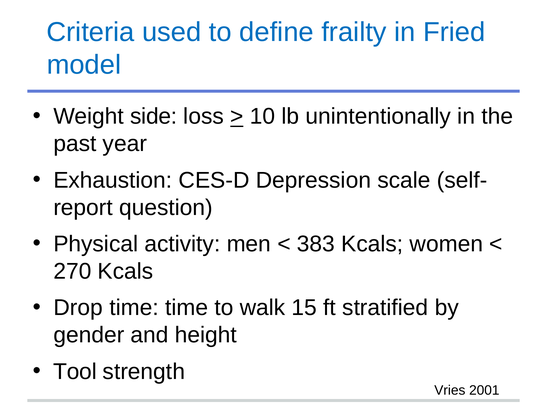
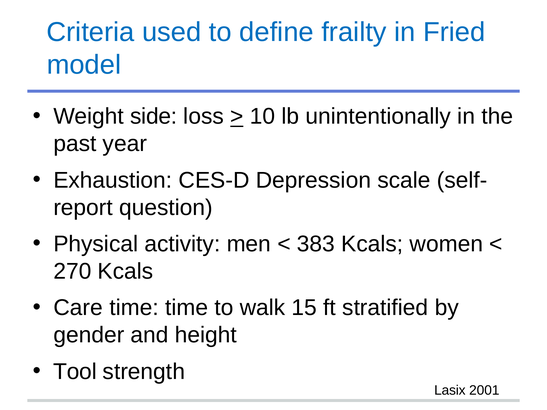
Drop: Drop -> Care
Vries: Vries -> Lasix
